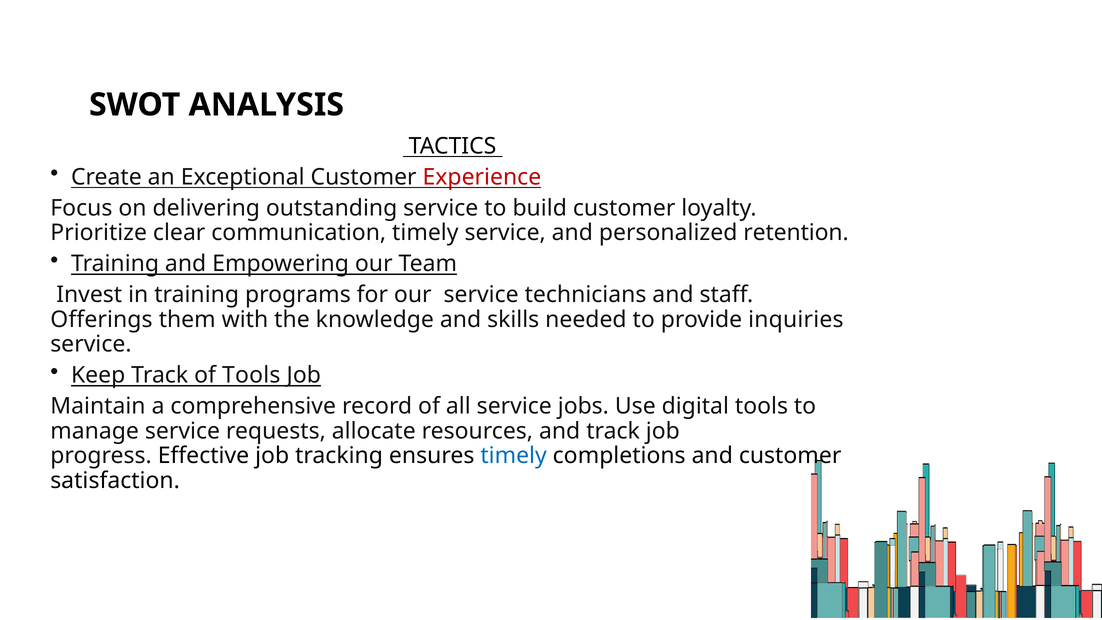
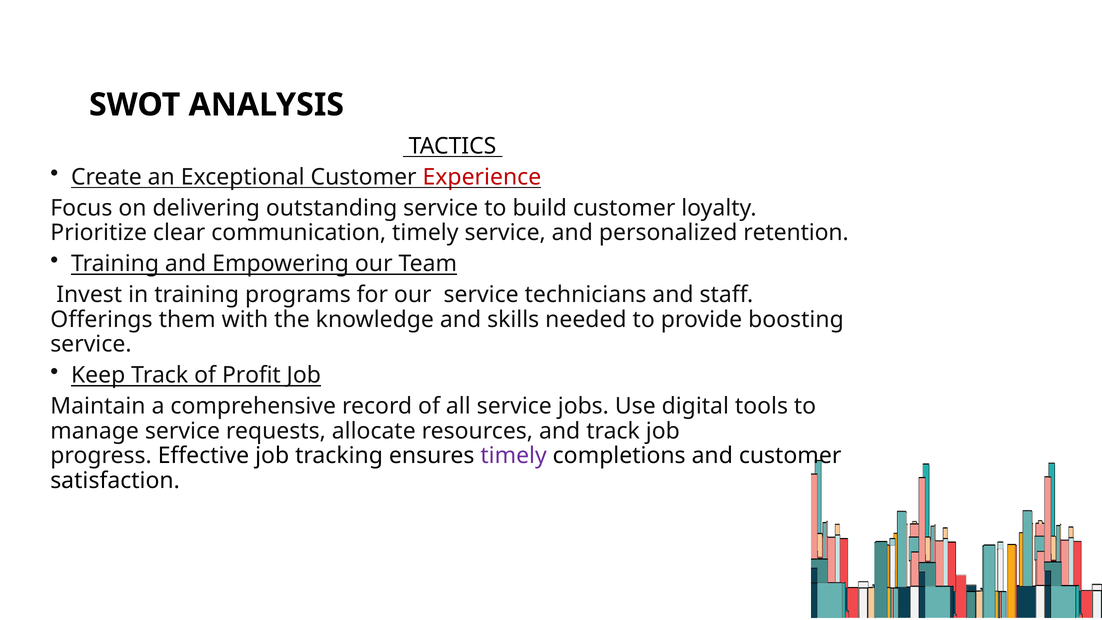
inquiries: inquiries -> boosting
of Tools: Tools -> Profit
timely at (514, 456) colour: blue -> purple
